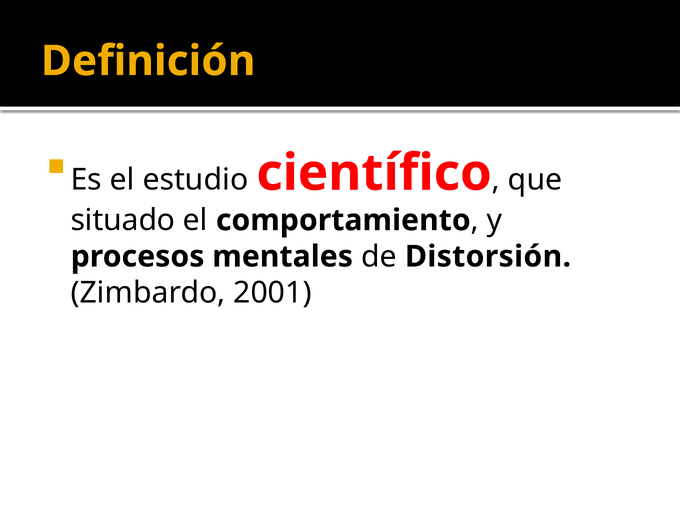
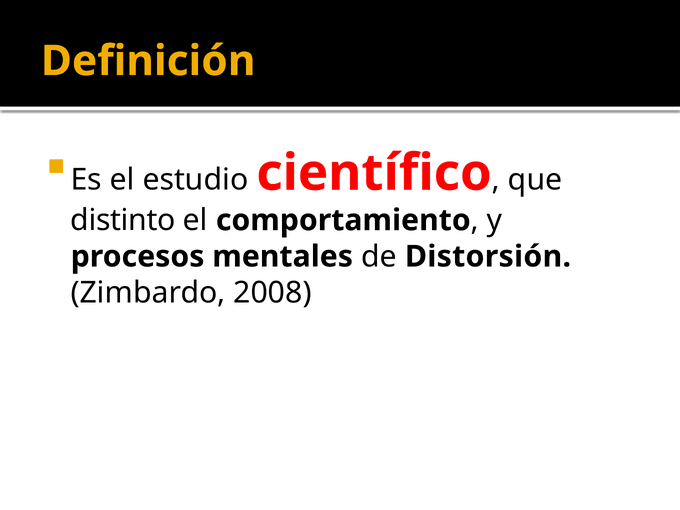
situado: situado -> distinto
2001: 2001 -> 2008
